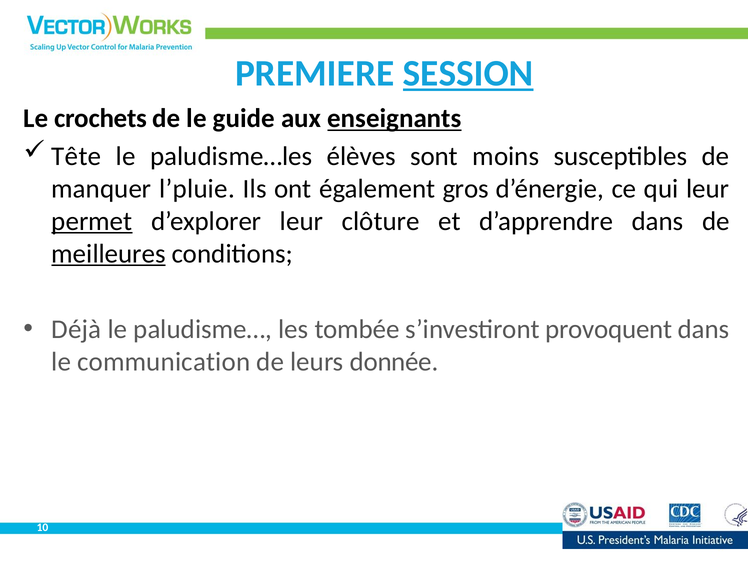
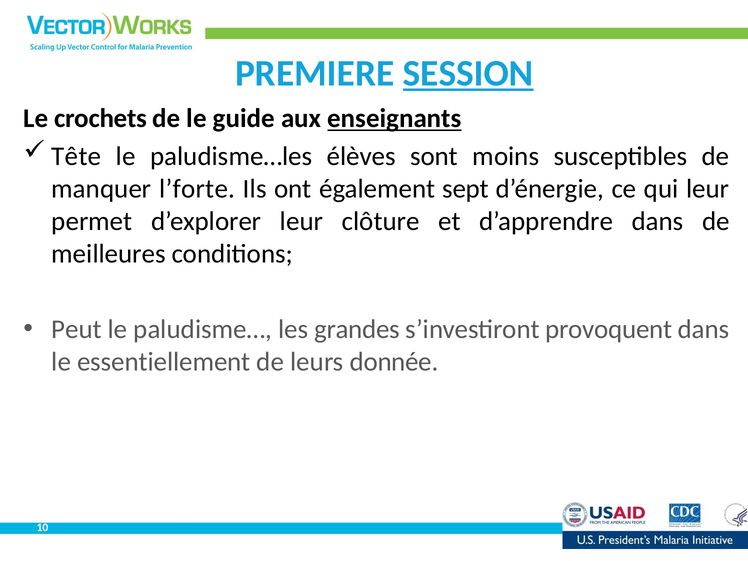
l’pluie: l’pluie -> l’forte
gros: gros -> sept
permet underline: present -> none
meilleures underline: present -> none
Déjà: Déjà -> Peut
tombée: tombée -> grandes
communication: communication -> essentiellement
